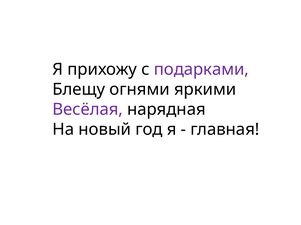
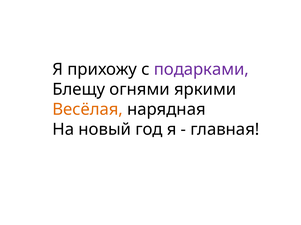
Весёлая colour: purple -> orange
